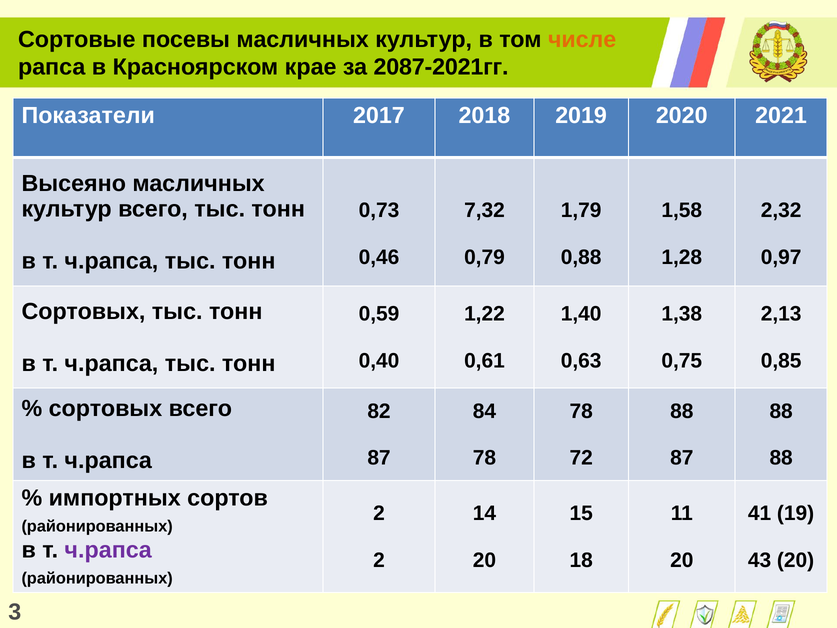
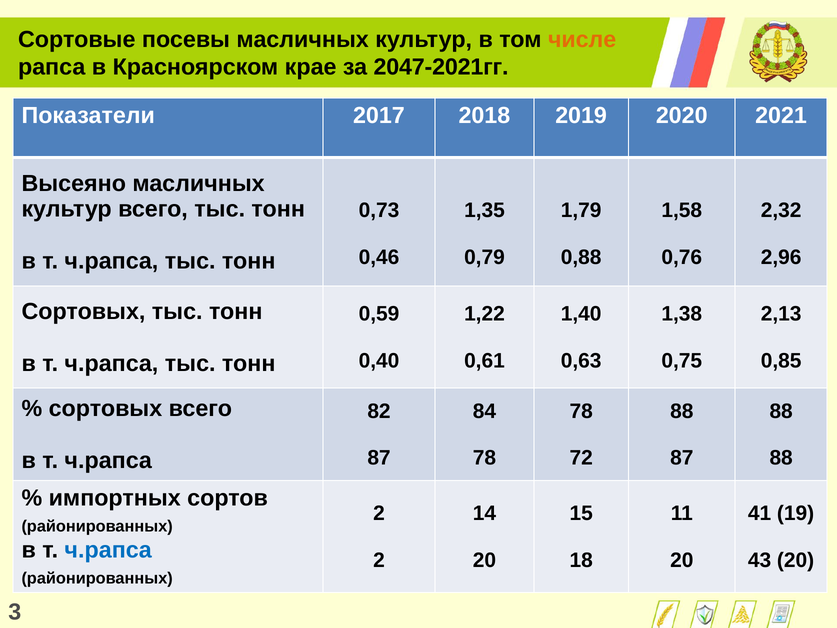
2087-2021гг: 2087-2021гг -> 2047-2021гг
7,32: 7,32 -> 1,35
1,28: 1,28 -> 0,76
0,97: 0,97 -> 2,96
ч.рапса at (108, 550) colour: purple -> blue
